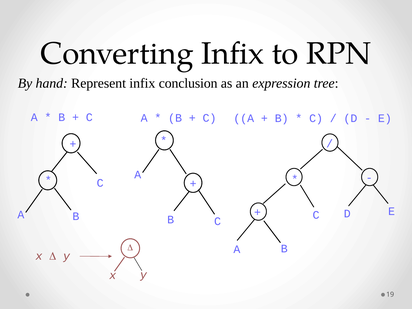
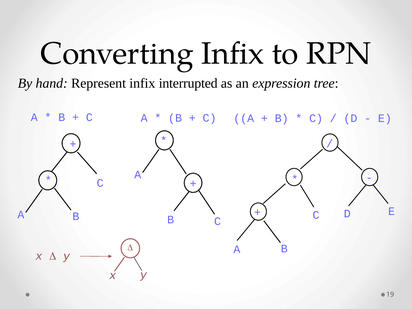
conclusion: conclusion -> interrupted
